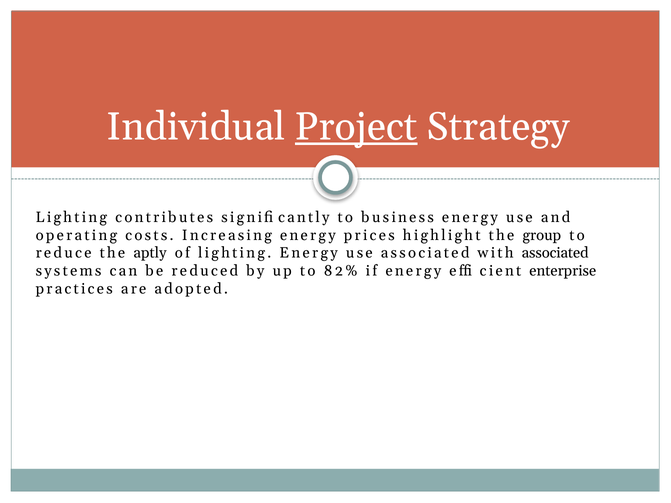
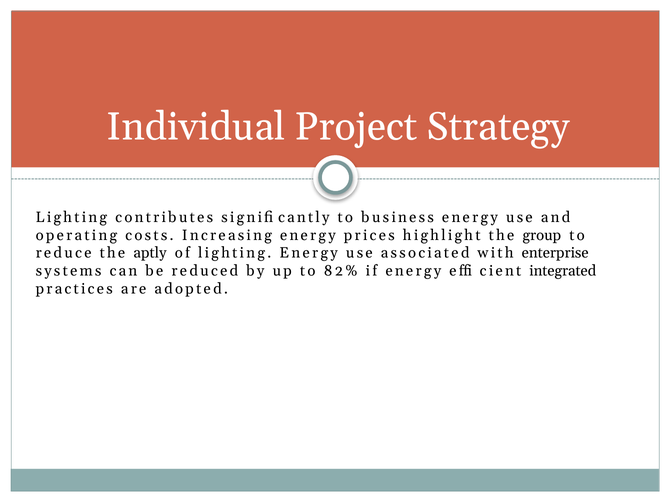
Project underline: present -> none
with associated: associated -> enterprise
enterprise: enterprise -> integrated
